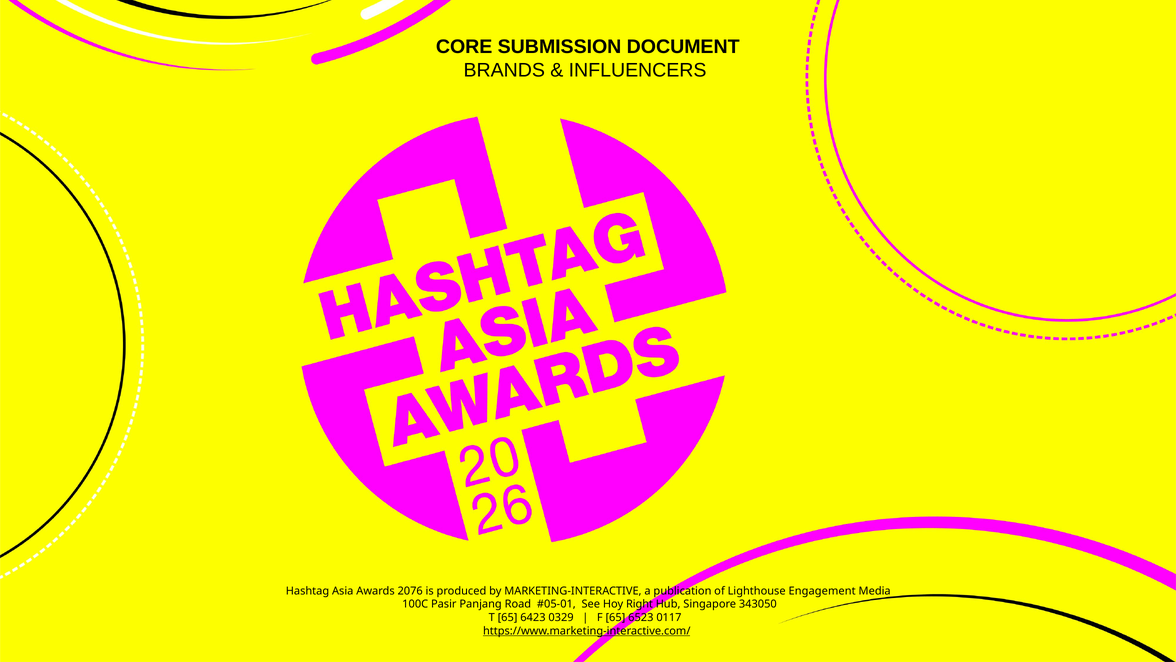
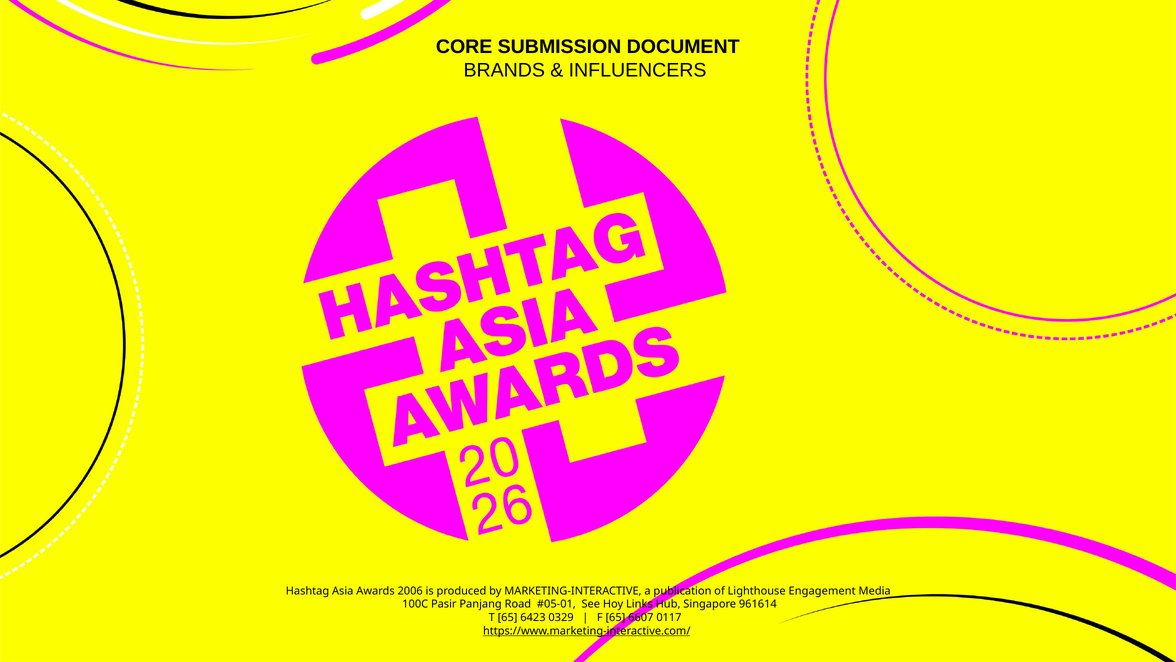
2076: 2076 -> 2006
Right: Right -> Links
343050: 343050 -> 961614
6523: 6523 -> 6607
